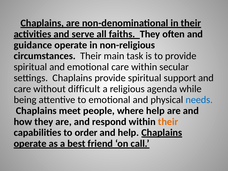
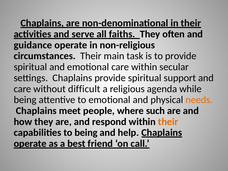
needs colour: blue -> orange
where help: help -> such
to order: order -> being
